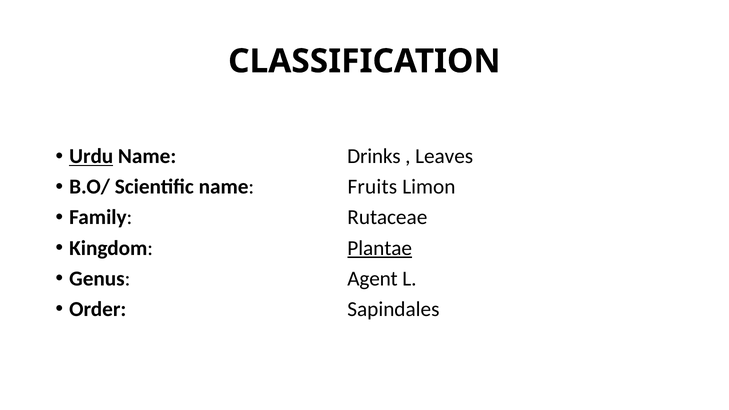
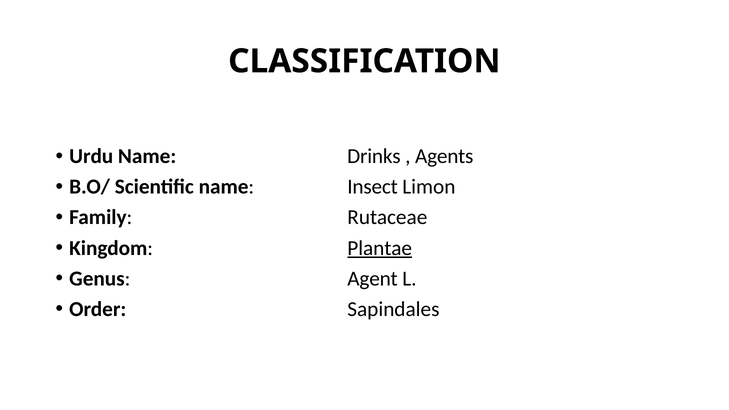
Urdu underline: present -> none
Leaves: Leaves -> Agents
Fruits: Fruits -> Insect
